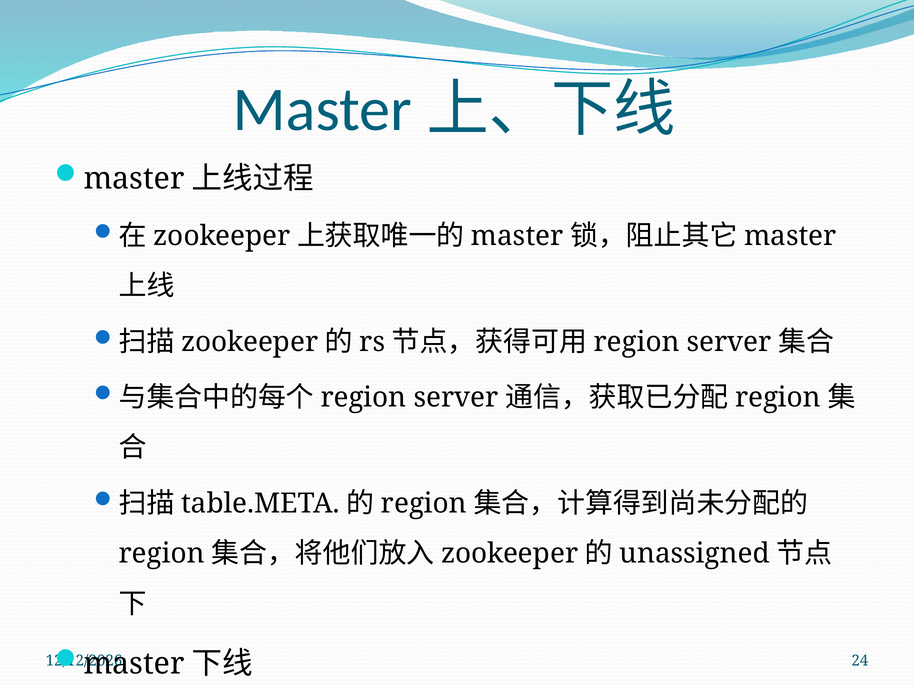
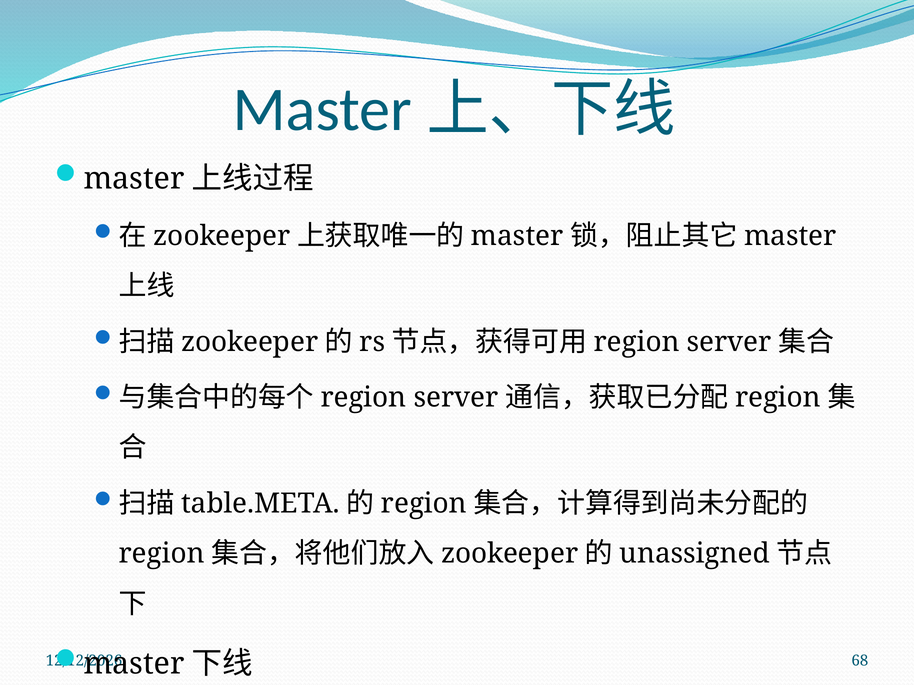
24: 24 -> 68
